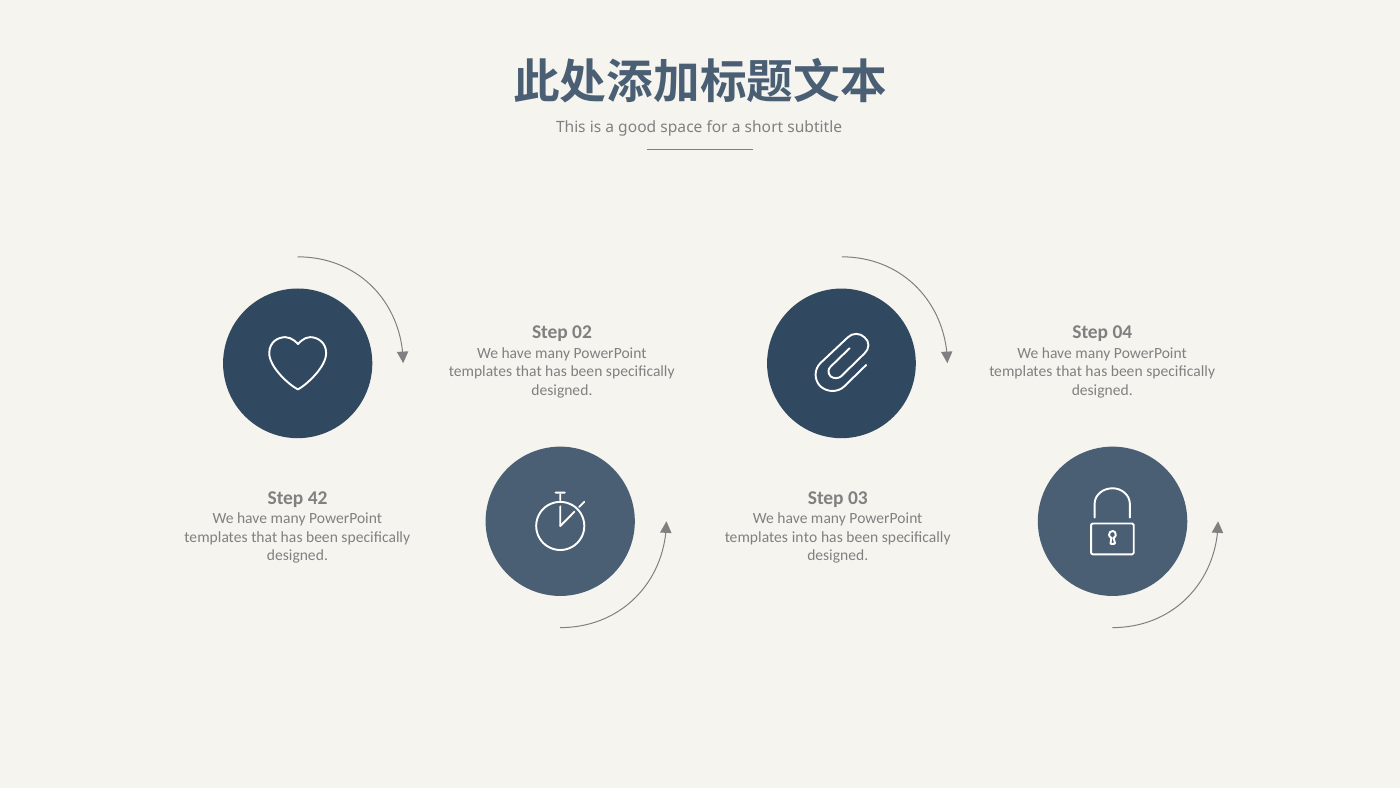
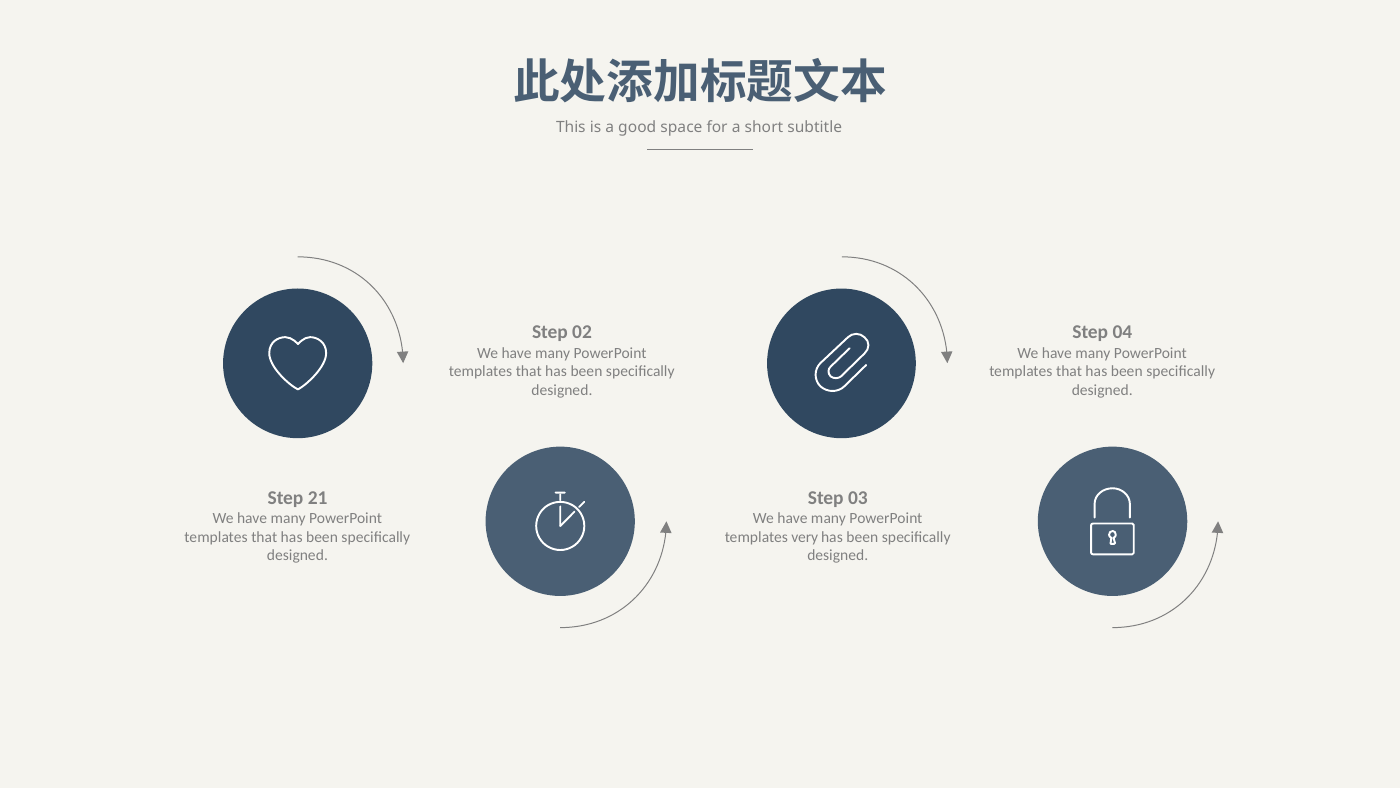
42: 42 -> 21
into: into -> very
